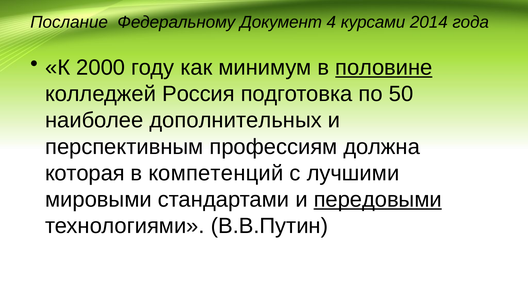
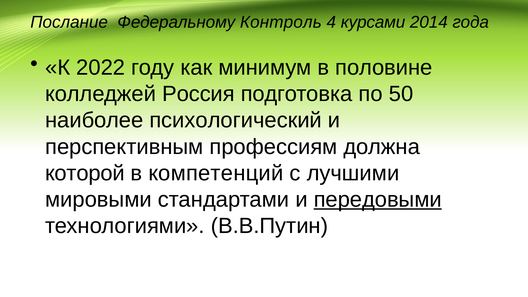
Документ: Документ -> Контроль
2000: 2000 -> 2022
половине underline: present -> none
дополнительных: дополнительных -> психологический
которая: которая -> которой
